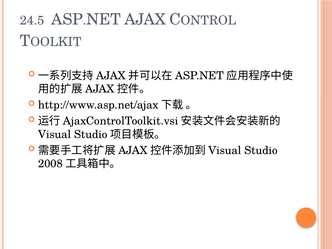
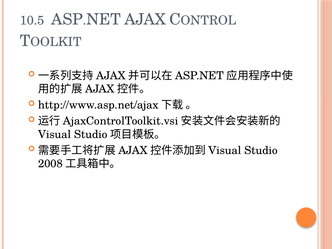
24.5: 24.5 -> 10.5
